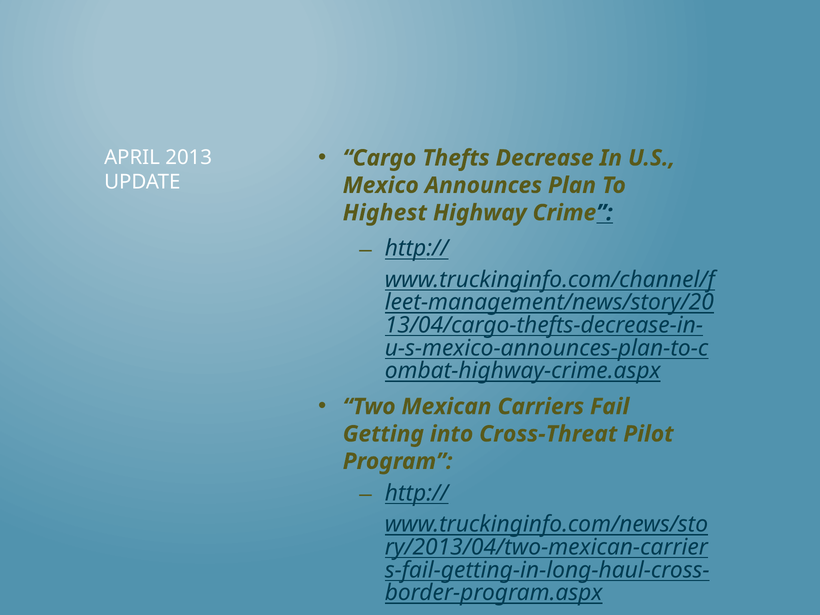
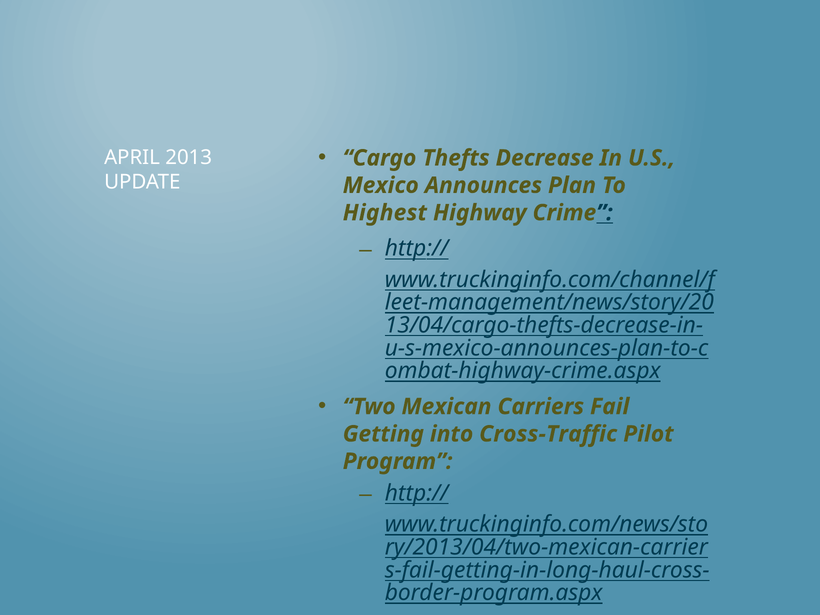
Cross-Threat: Cross-Threat -> Cross-Traffic
